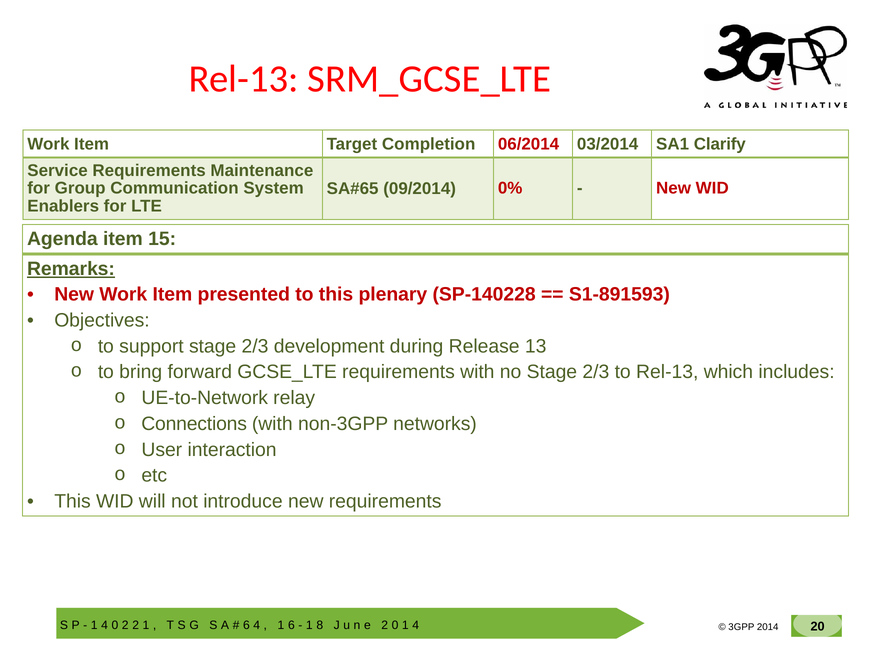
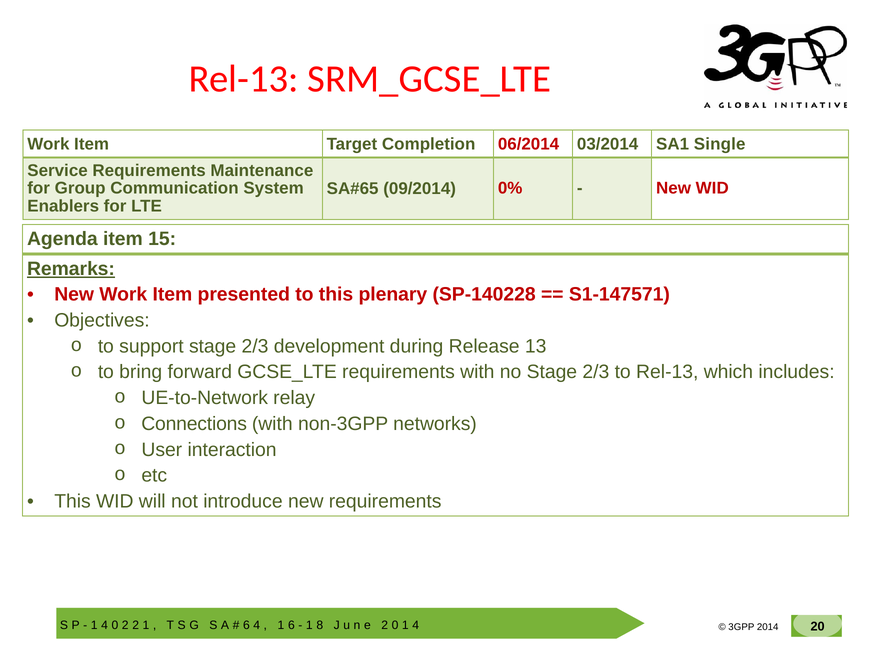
Clarify: Clarify -> Single
S1-891593: S1-891593 -> S1-147571
